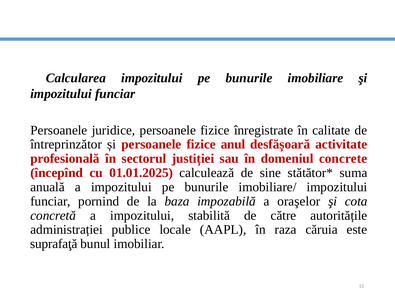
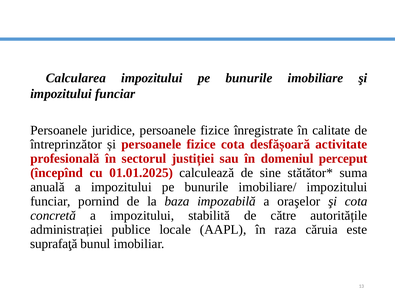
fizice anul: anul -> cota
concrete: concrete -> perceput
